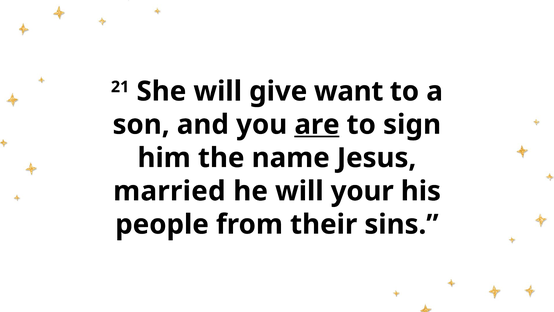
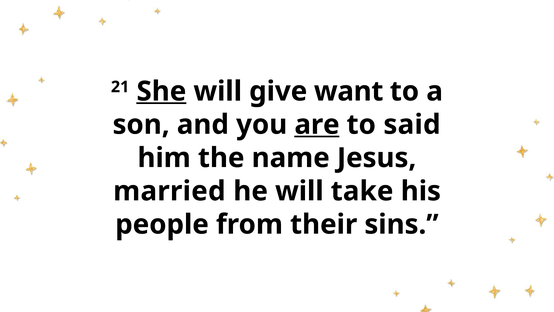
She underline: none -> present
sign: sign -> said
your: your -> take
